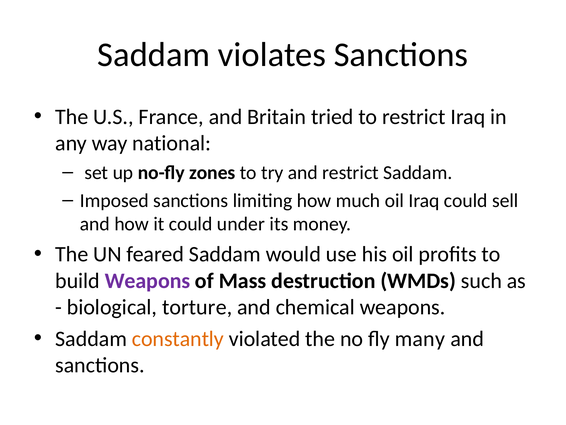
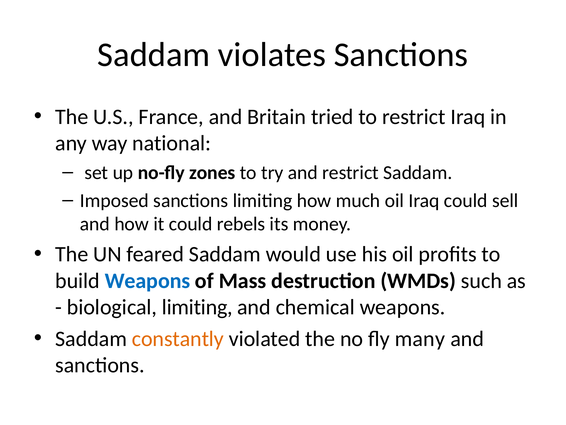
under: under -> rebels
Weapons at (147, 281) colour: purple -> blue
biological torture: torture -> limiting
